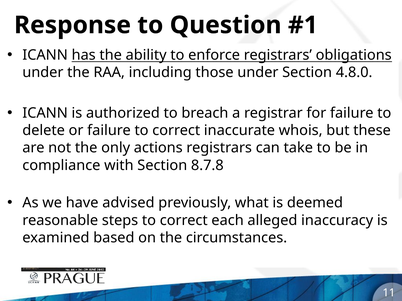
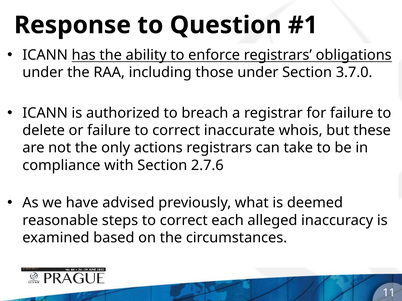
4.8.0: 4.8.0 -> 3.7.0
8.7.8: 8.7.8 -> 2.7.6
